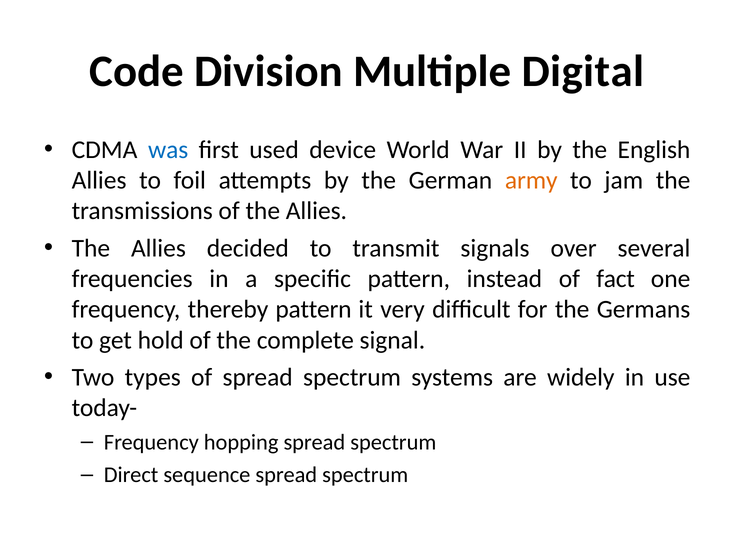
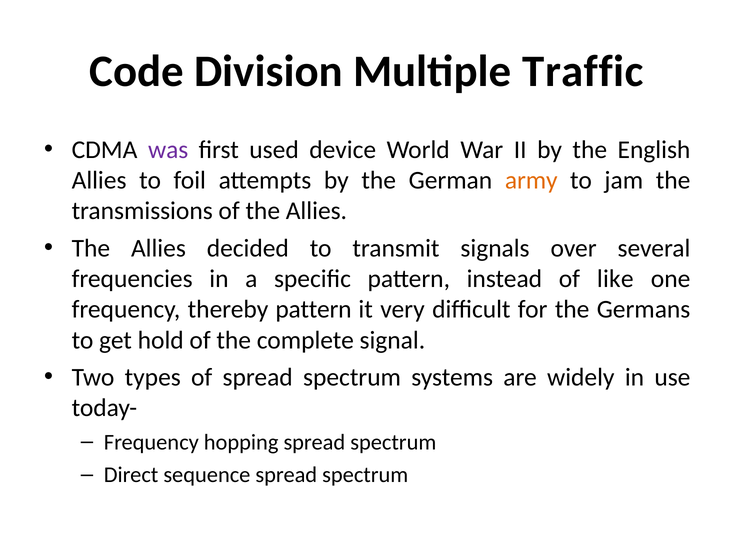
Digital: Digital -> Traffic
was colour: blue -> purple
fact: fact -> like
